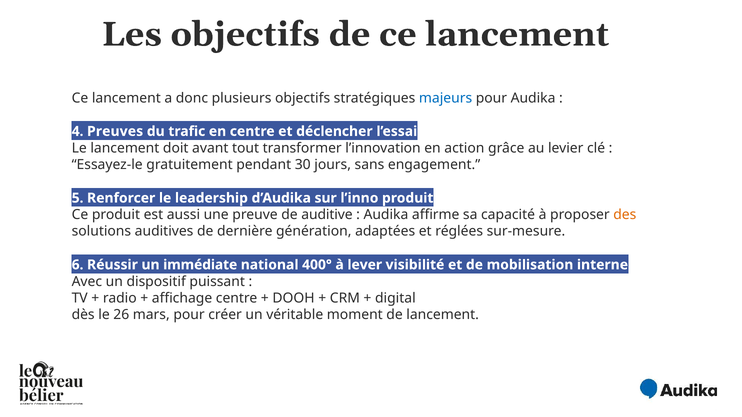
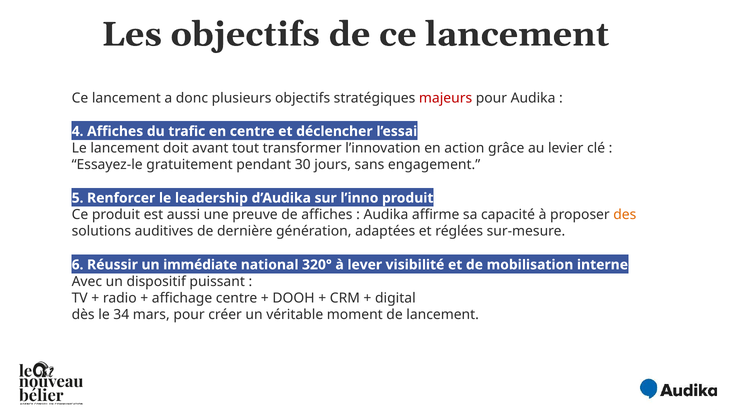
majeurs colour: blue -> red
4 Preuves: Preuves -> Affiches
de auditive: auditive -> affiches
400°: 400° -> 320°
26: 26 -> 34
